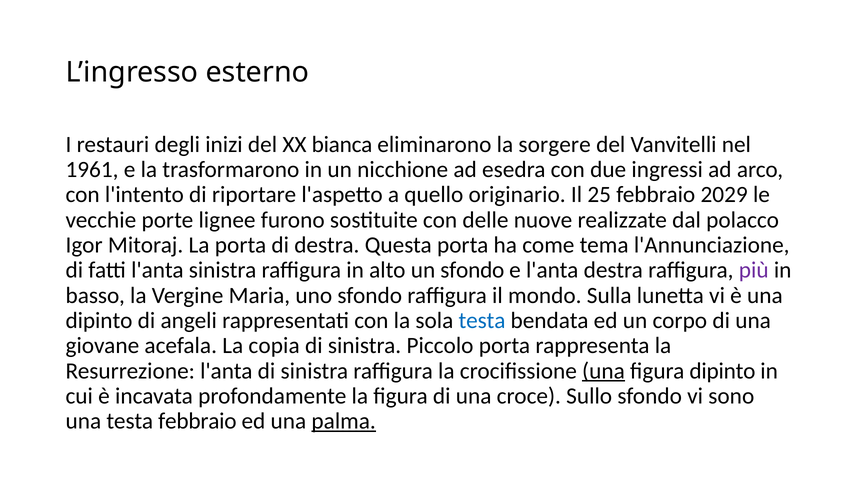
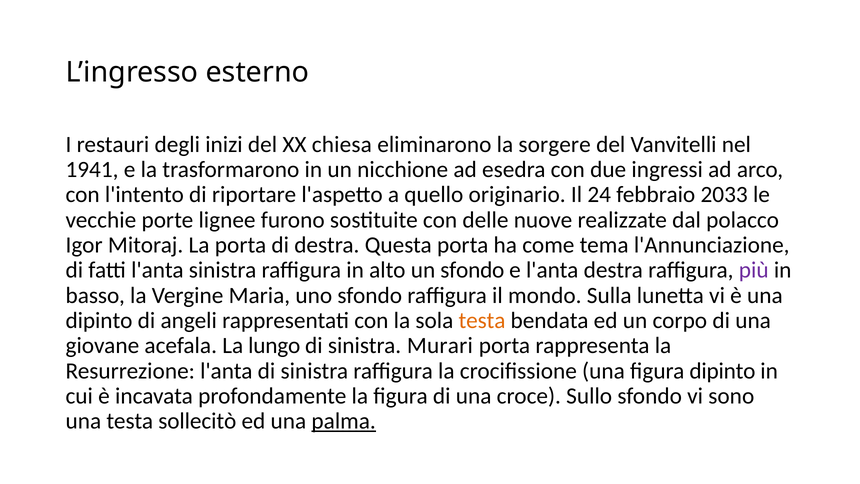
bianca: bianca -> chiesa
1961: 1961 -> 1941
25: 25 -> 24
2029: 2029 -> 2033
testa at (482, 320) colour: blue -> orange
copia: copia -> lungo
Piccolo: Piccolo -> Murari
una at (603, 371) underline: present -> none
testa febbraio: febbraio -> sollecitò
